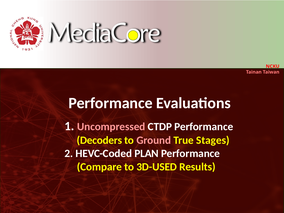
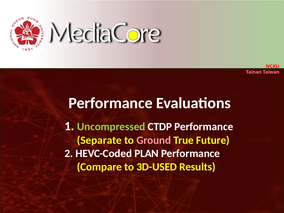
Uncompressed colour: pink -> light green
Decoders: Decoders -> Separate
Stages: Stages -> Future
